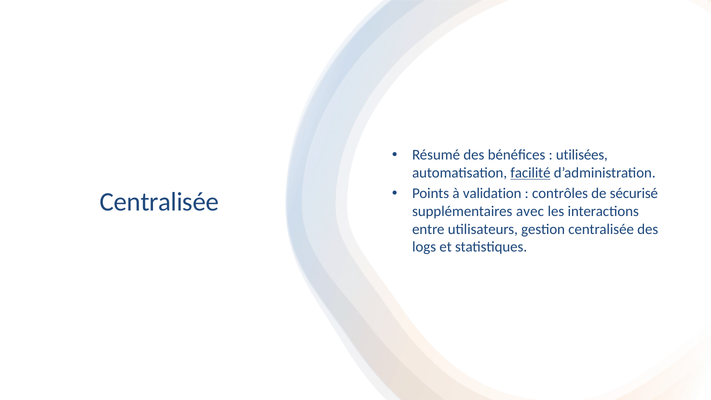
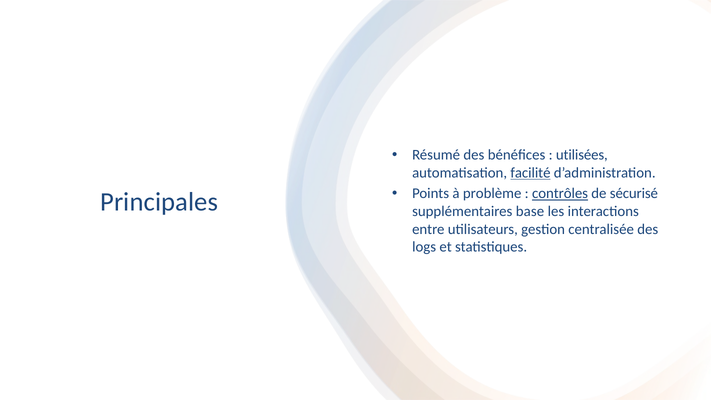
validation: validation -> problème
contrôles underline: none -> present
Centralisée at (159, 202): Centralisée -> Principales
avec: avec -> base
